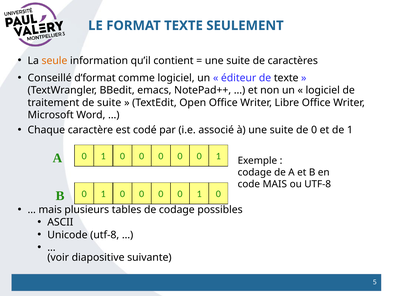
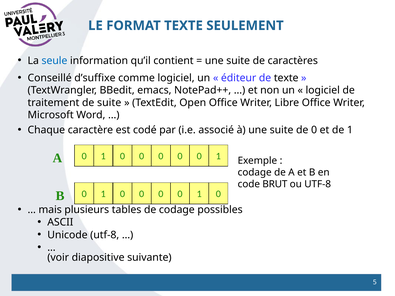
seule colour: orange -> blue
d’format: d’format -> d’suffixe
code MAIS: MAIS -> BRUT
